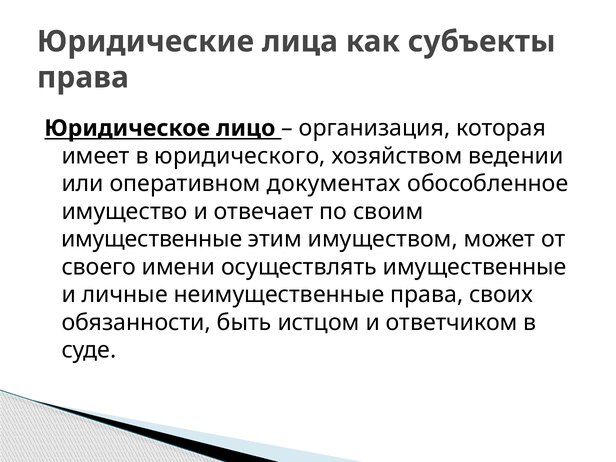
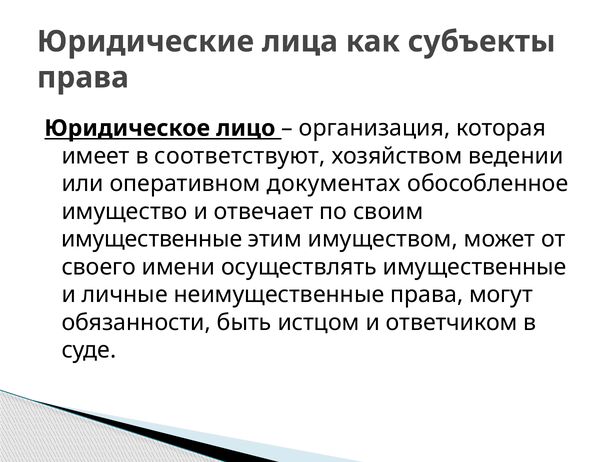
юридического: юридического -> соответствуют
своих: своих -> могут
